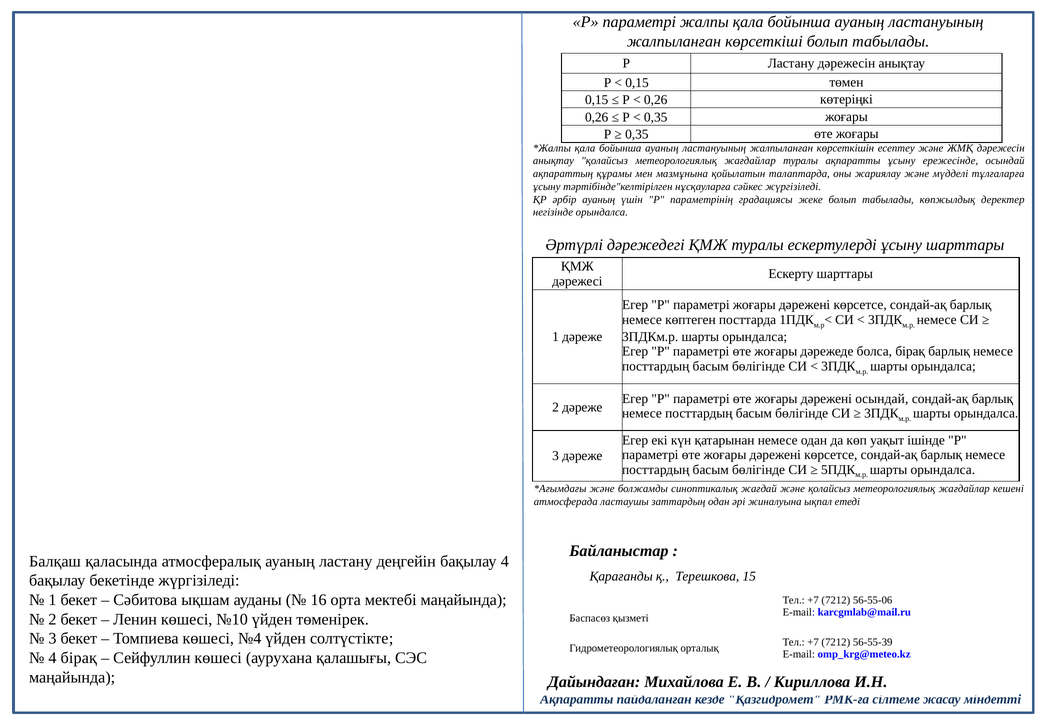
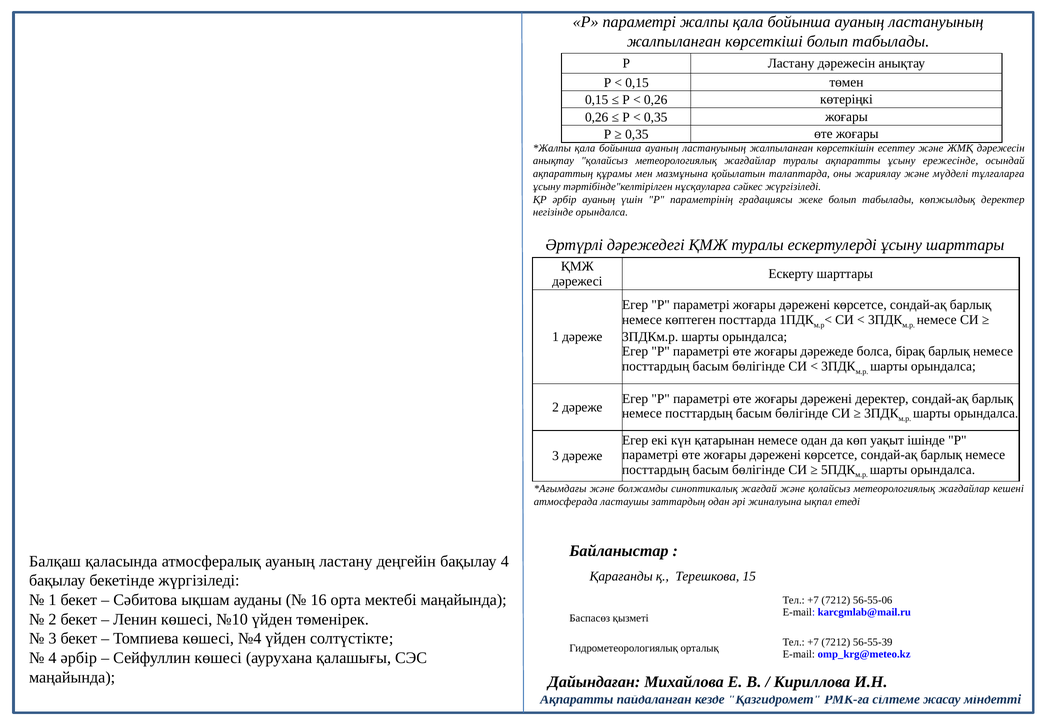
дәрежені осындай: осындай -> деректер
4 бірақ: бірақ -> әрбір
